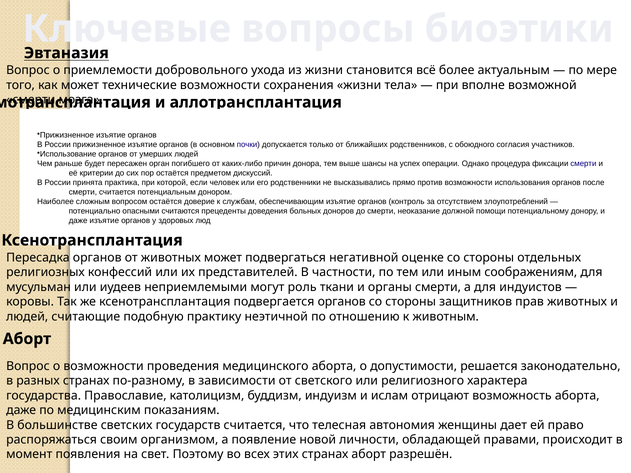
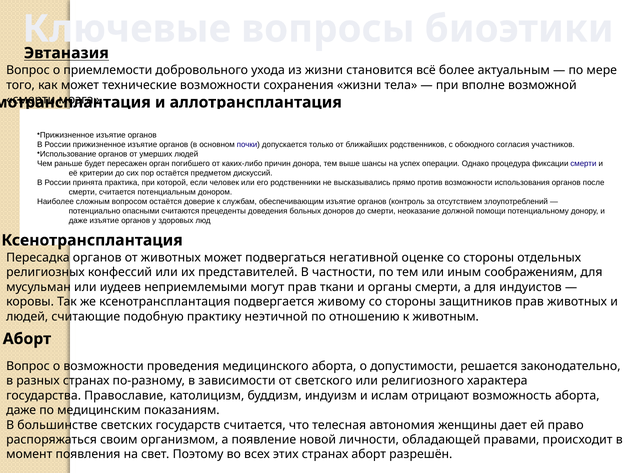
могут роль: роль -> прав
подвергается органов: органов -> живому
